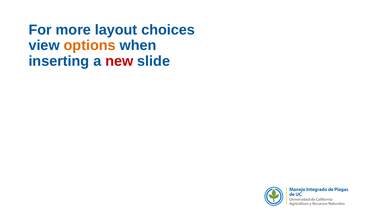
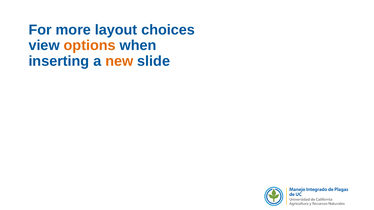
new colour: red -> orange
